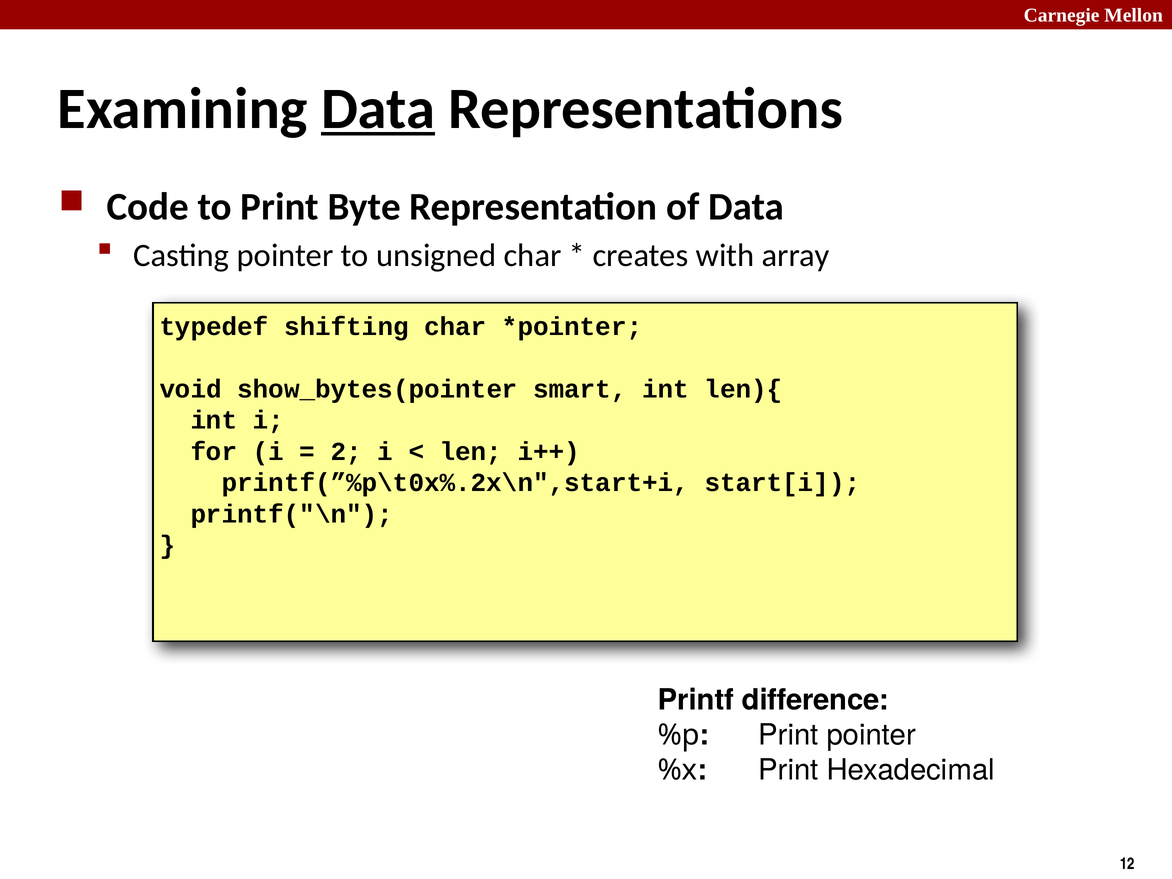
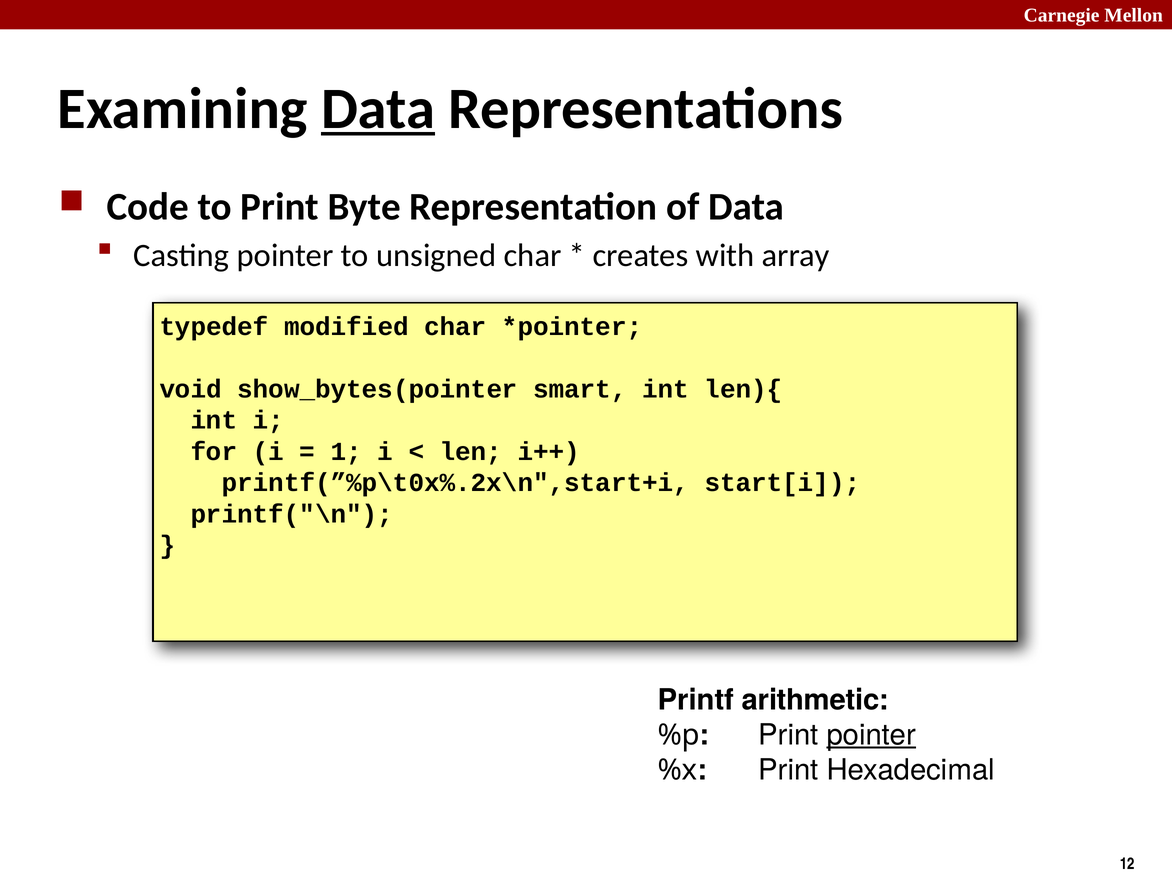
shifting: shifting -> modified
2: 2 -> 1
difference: difference -> arithmetic
pointer at (871, 735) underline: none -> present
